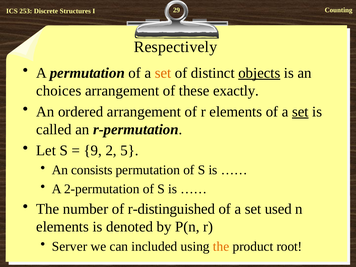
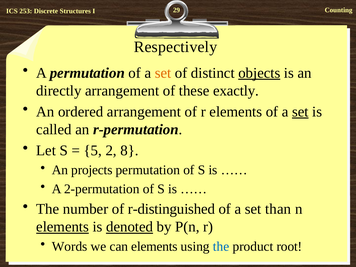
choices: choices -> directly
9: 9 -> 5
5: 5 -> 8
consists: consists -> projects
used: used -> than
elements at (63, 227) underline: none -> present
denoted underline: none -> present
Server: Server -> Words
can included: included -> elements
the at (221, 246) colour: orange -> blue
